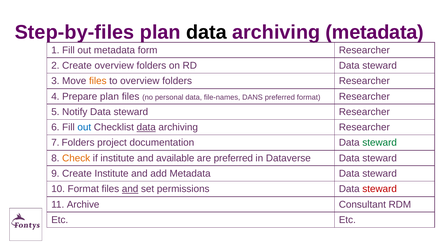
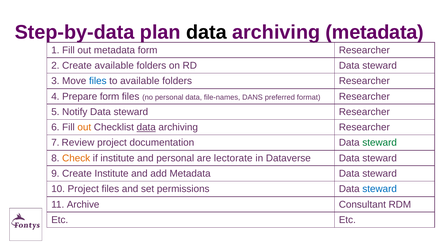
Step-by-files: Step-by-files -> Step-by-data
Create overview: overview -> available
files at (98, 81) colour: orange -> blue
to overview: overview -> available
Prepare plan: plan -> form
out at (84, 127) colour: blue -> orange
7 Folders: Folders -> Review
and available: available -> personal
are preferred: preferred -> lectorate
10 Format: Format -> Project
and at (130, 189) underline: present -> none
steward at (380, 189) colour: red -> blue
